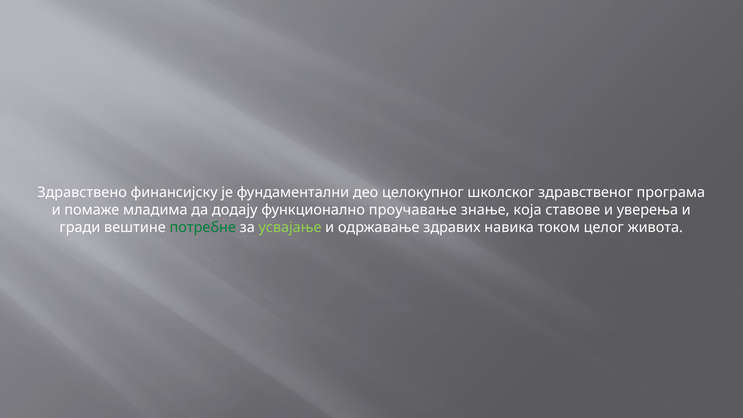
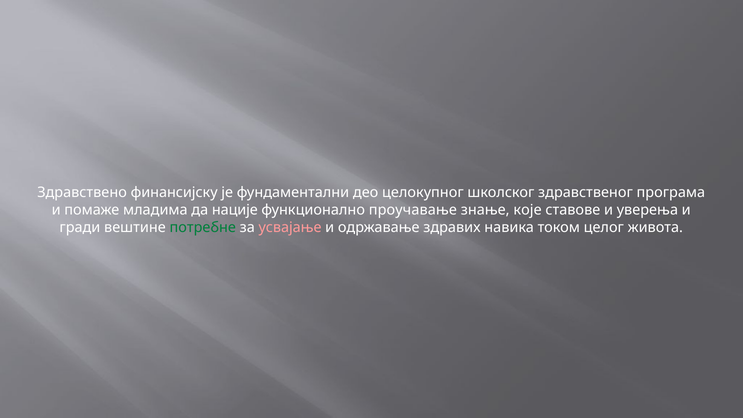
додају: додају -> нације
која: која -> које
усвајање colour: light green -> pink
